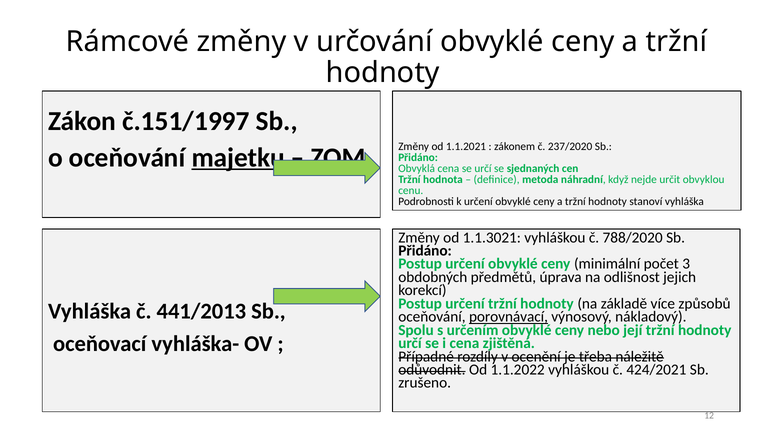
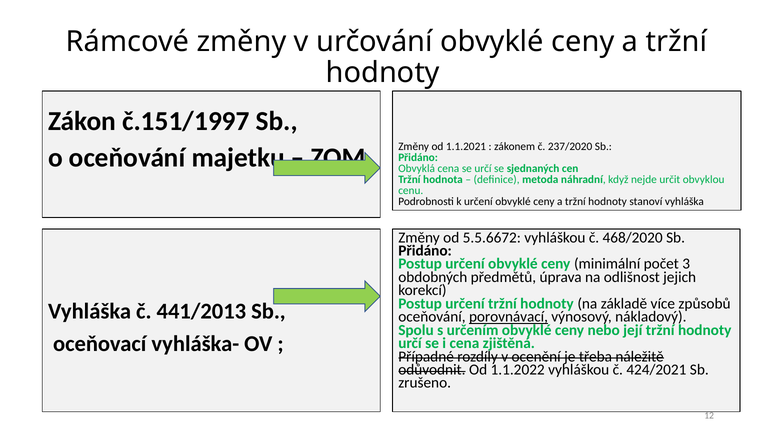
majetku underline: present -> none
1.1.3021: 1.1.3021 -> 5.5.6672
788/2020: 788/2020 -> 468/2020
